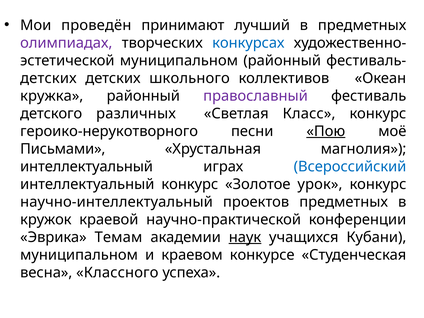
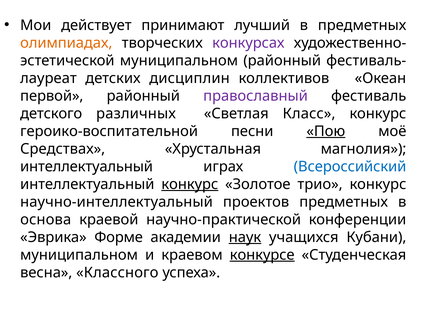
проведён: проведён -> действует
олимпиадах colour: purple -> orange
конкурсах colour: blue -> purple
детских at (48, 78): детских -> лауреат
школьного: школьного -> дисциплин
кружка: кружка -> первой
героико-нерукотворного: героико-нерукотворного -> героико-воспитательной
Письмами: Письмами -> Средствах
конкурс at (190, 184) underline: none -> present
урок: урок -> трио
кружок: кружок -> основа
Темам: Темам -> Форме
конкурсе underline: none -> present
